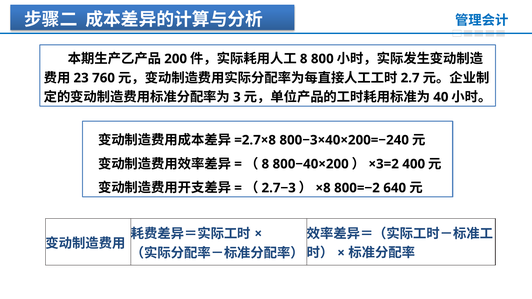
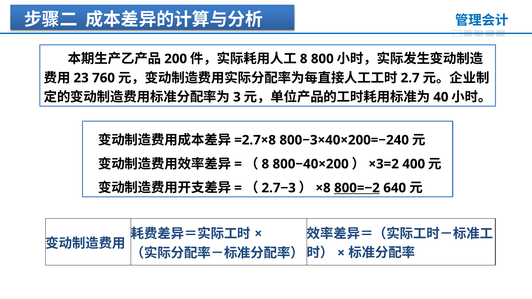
800=−2 underline: none -> present
